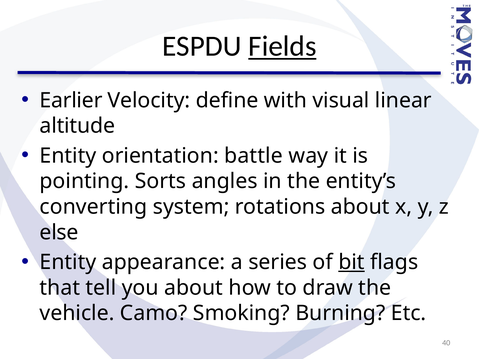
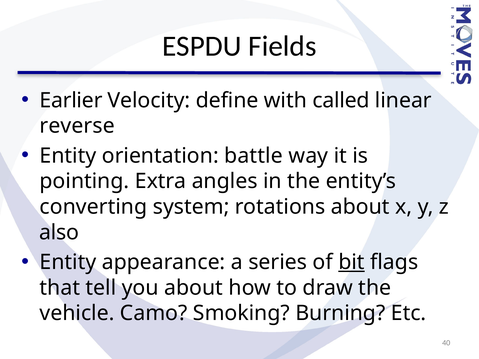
Fields underline: present -> none
visual: visual -> called
altitude: altitude -> reverse
Sorts: Sorts -> Extra
else: else -> also
